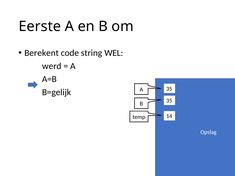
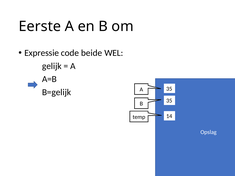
Berekent: Berekent -> Expressie
string: string -> beide
werd: werd -> gelijk
